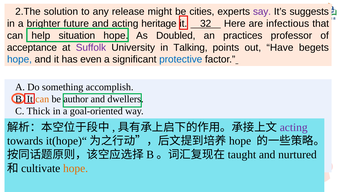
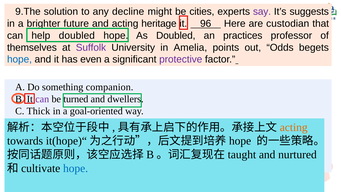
2.The: 2.The -> 9.The
release: release -> decline
32: 32 -> 96
infectious: infectious -> custodian
help situation: situation -> doubled
acceptance: acceptance -> themselves
Talking: Talking -> Amelia
out Have: Have -> Odds
protective colour: blue -> purple
accomplish: accomplish -> companion
can at (42, 99) colour: orange -> purple
author: author -> turned
acting at (294, 127) colour: purple -> orange
hope at (76, 168) colour: orange -> blue
